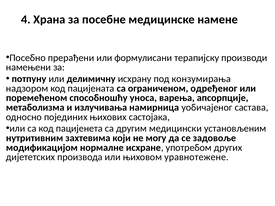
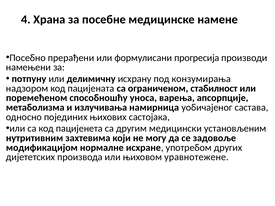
терапијску: терапијску -> прогресија
одређеног: одређеног -> стабилност
